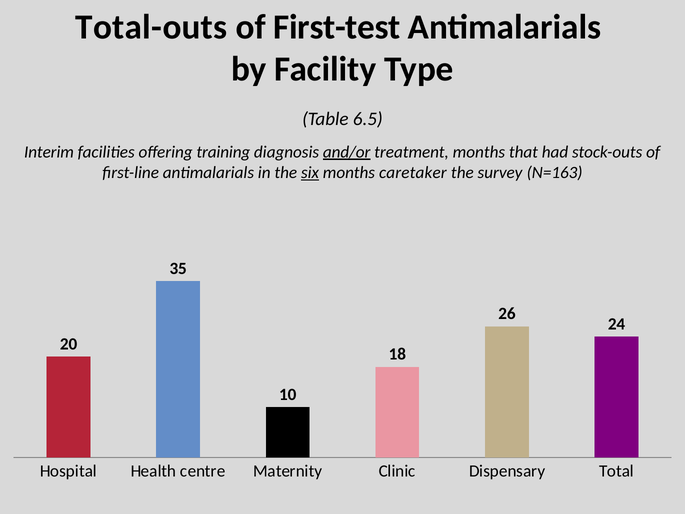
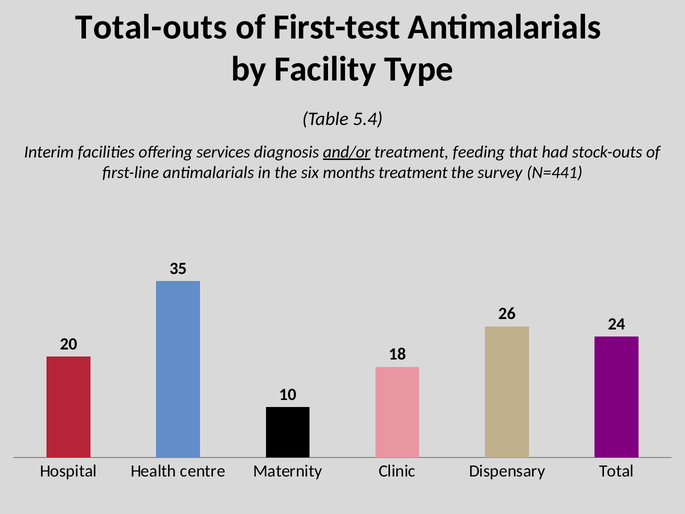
6.5: 6.5 -> 5.4
training: training -> services
treatment months: months -> feeding
six underline: present -> none
months caretaker: caretaker -> treatment
N=163: N=163 -> N=441
